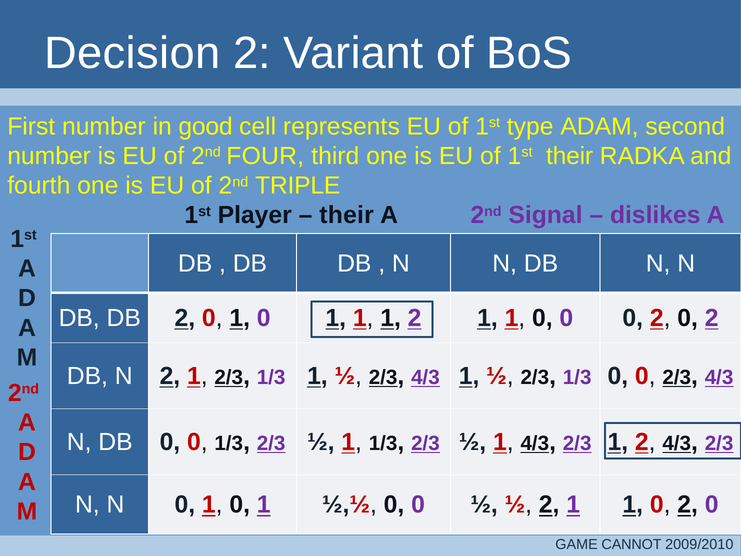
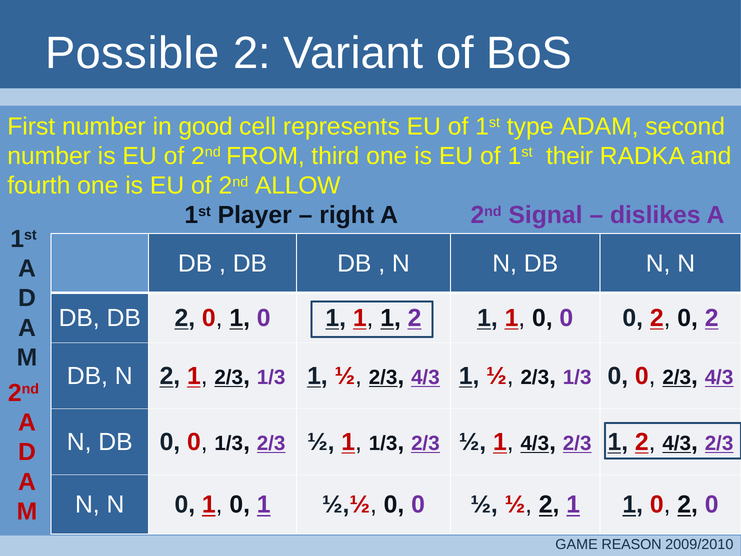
Decision: Decision -> Possible
FOUR: FOUR -> FROM
TRIPLE: TRIPLE -> ALLOW
their at (347, 215): their -> right
CANNOT: CANNOT -> REASON
